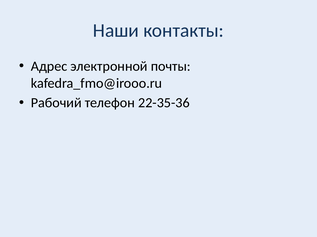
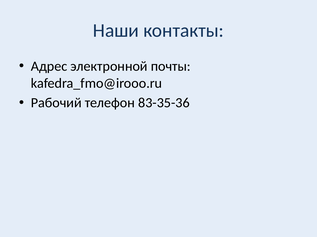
22-35-36: 22-35-36 -> 83-35-36
